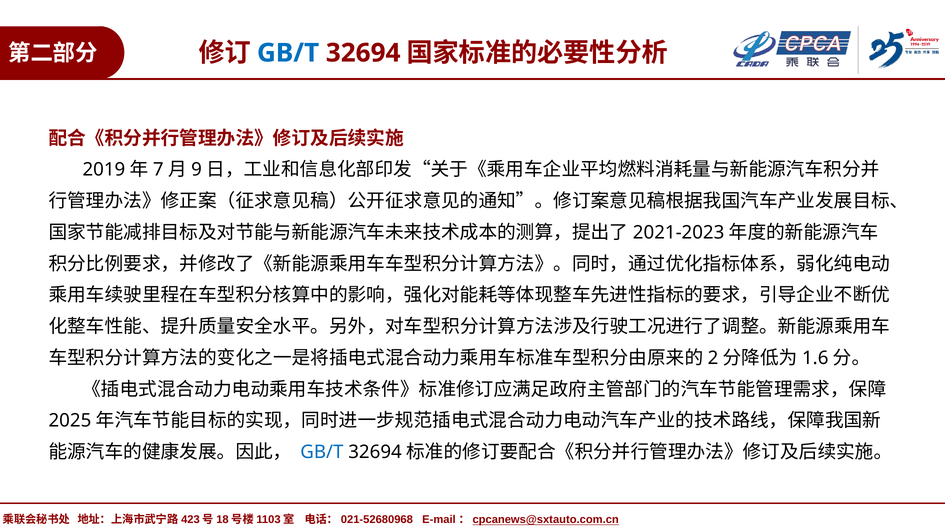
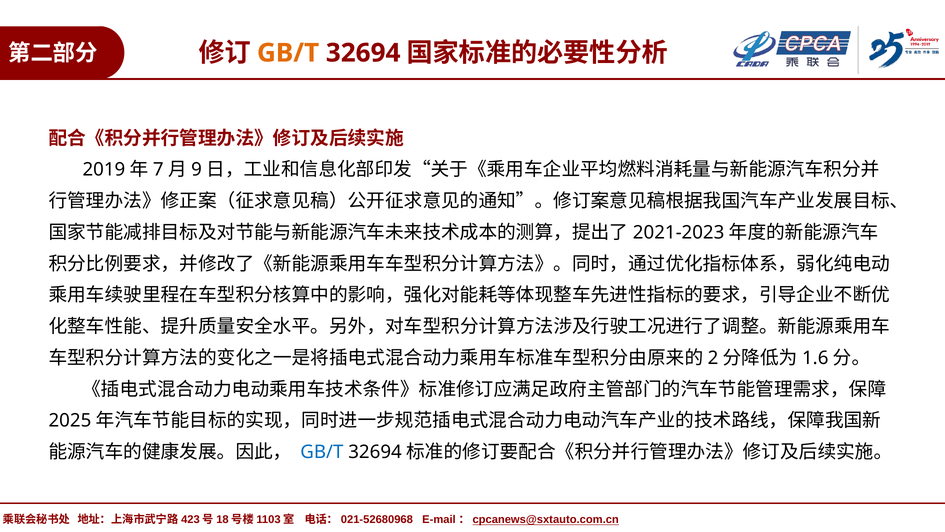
GB/T at (288, 53) colour: blue -> orange
